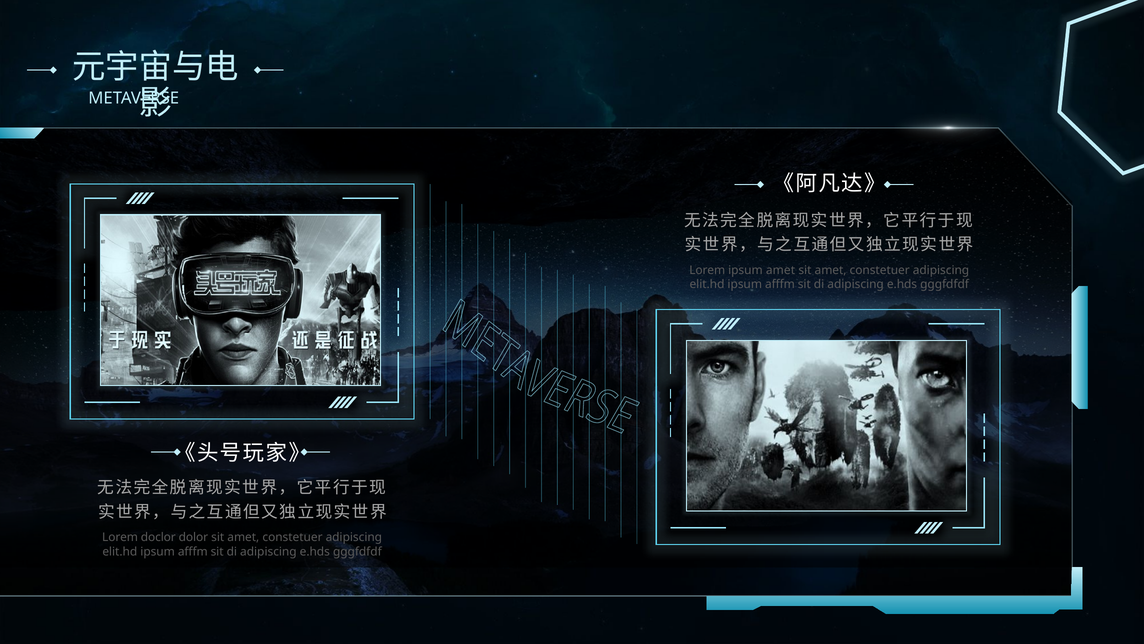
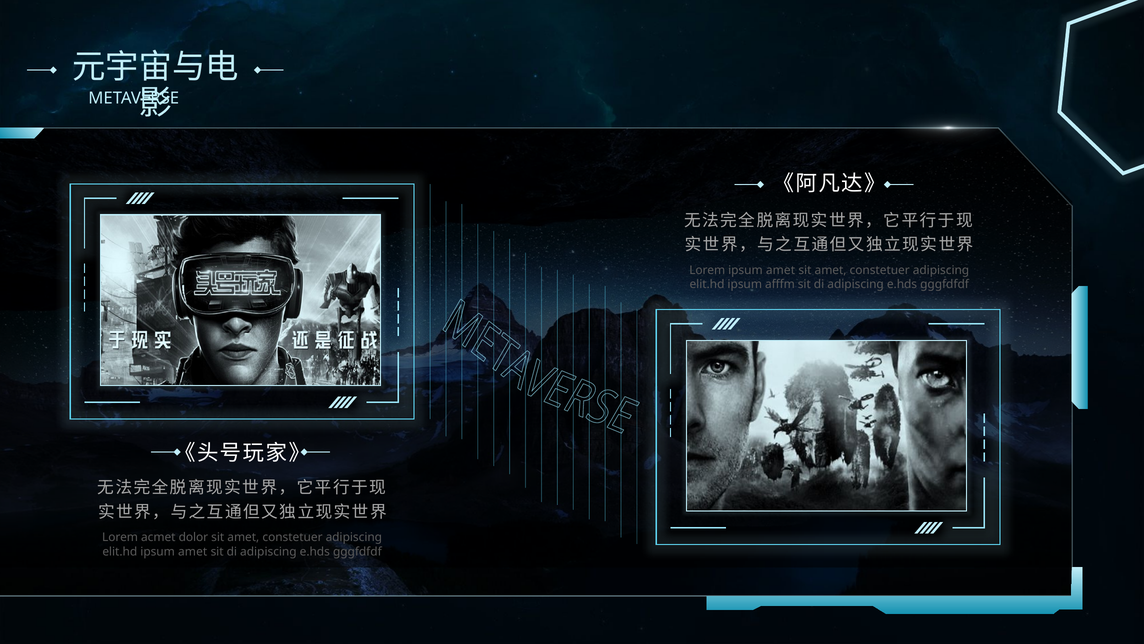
doclor: doclor -> acmet
afffm at (193, 551): afffm -> amet
